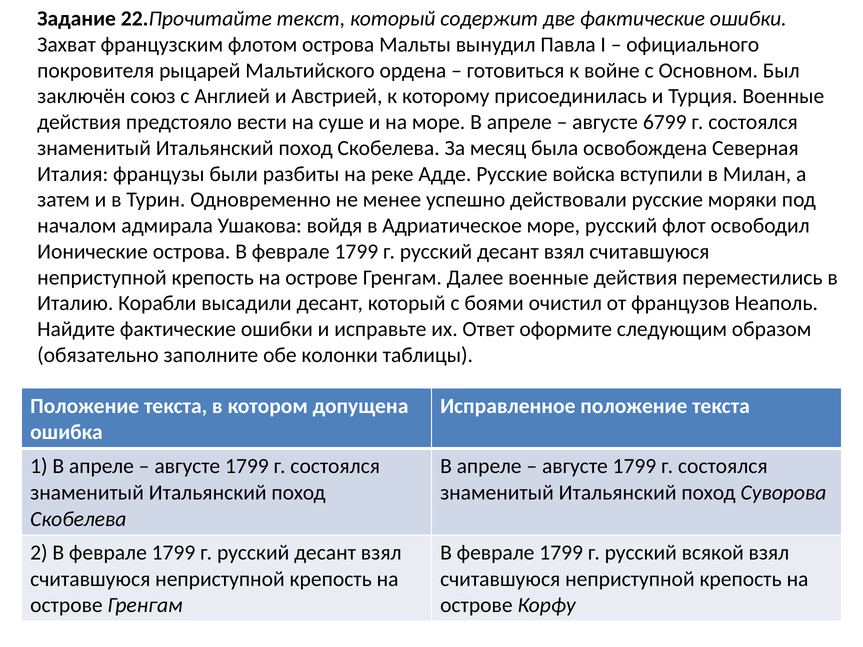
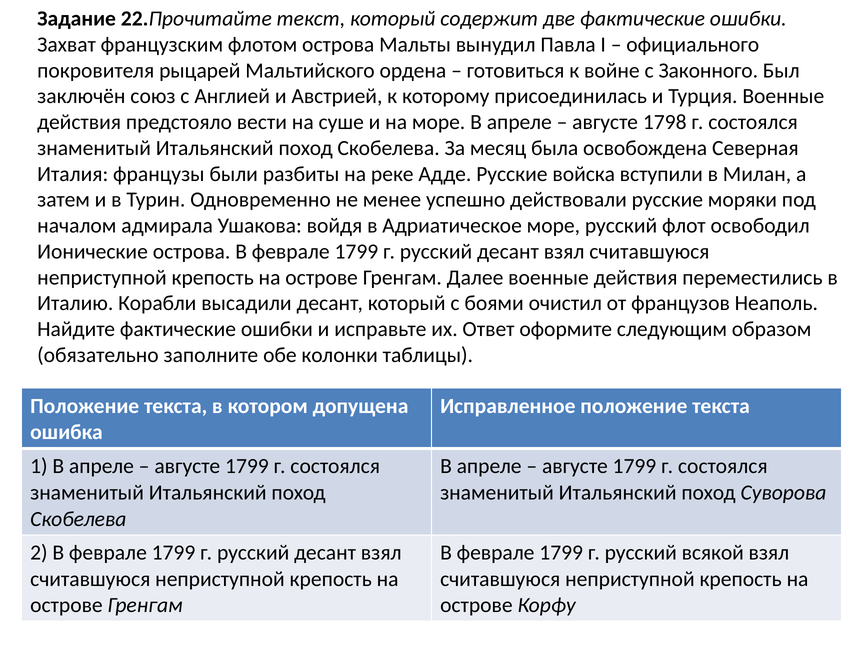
Основном: Основном -> Законного
6799: 6799 -> 1798
